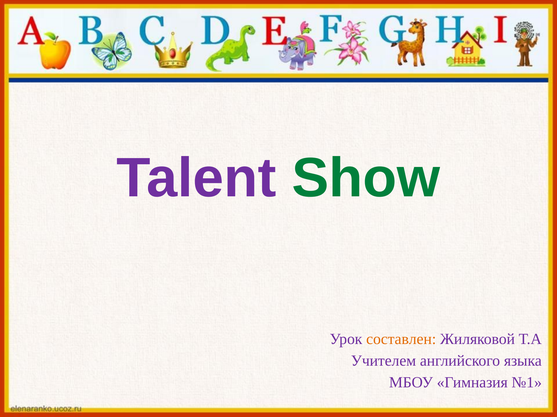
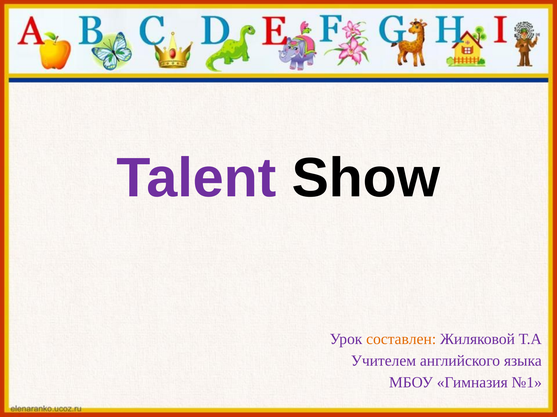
Show colour: green -> black
